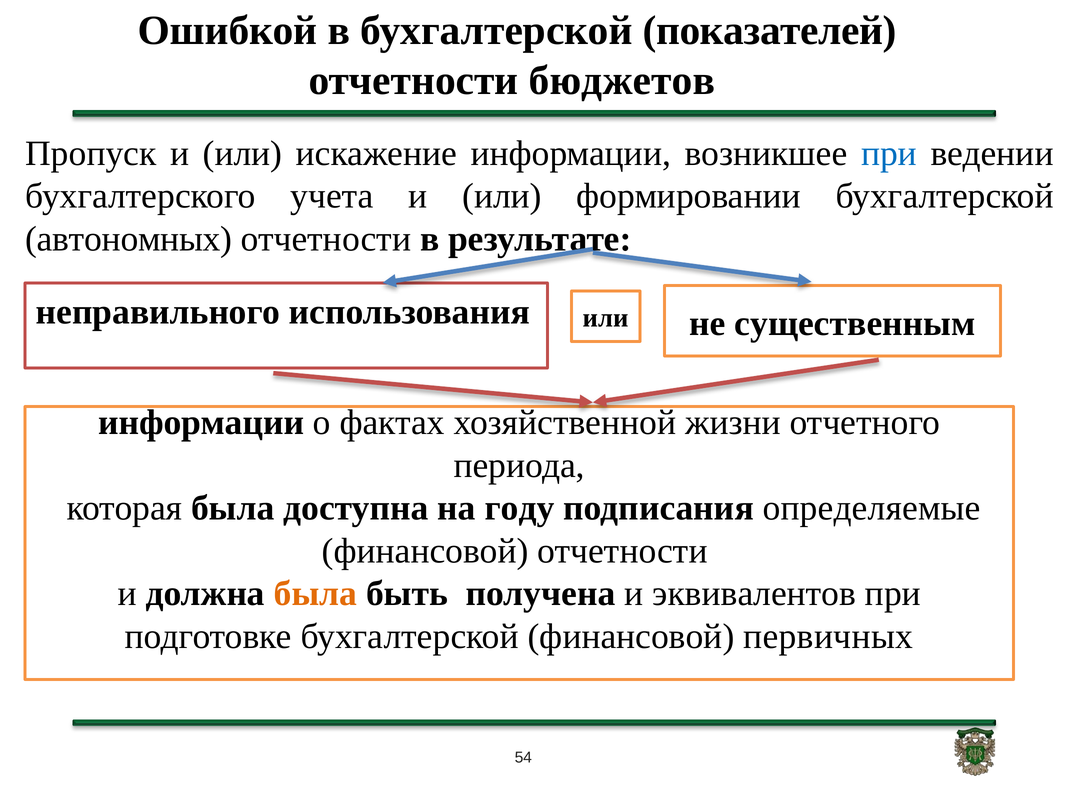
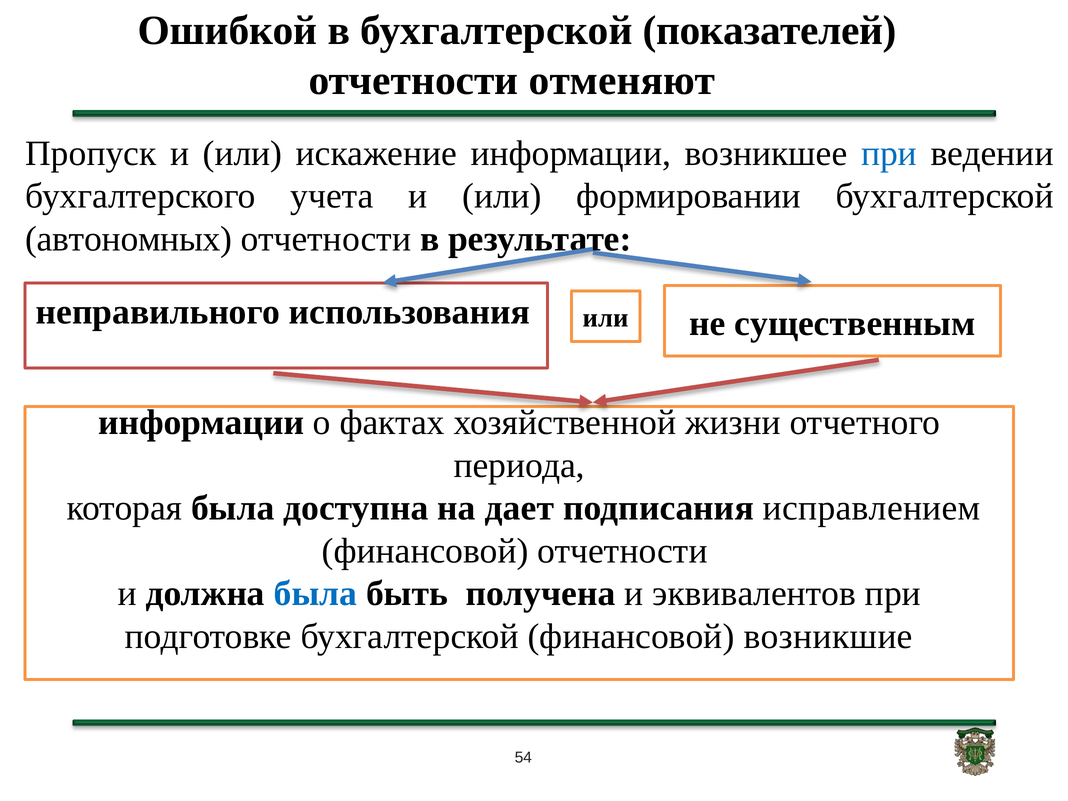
бюджетов: бюджетов -> отменяют
году: году -> дает
определяемые: определяемые -> исправлением
была at (315, 594) colour: orange -> blue
первичных: первичных -> возникшие
